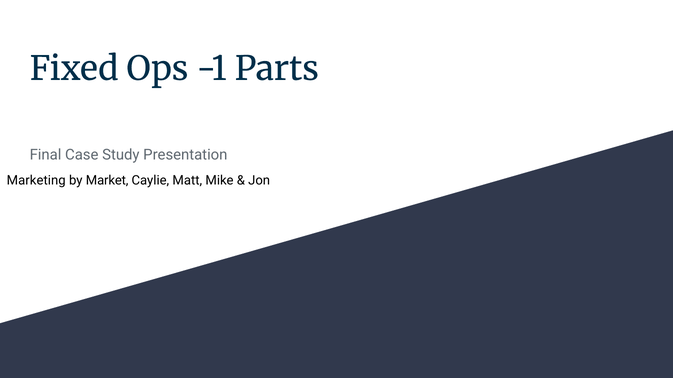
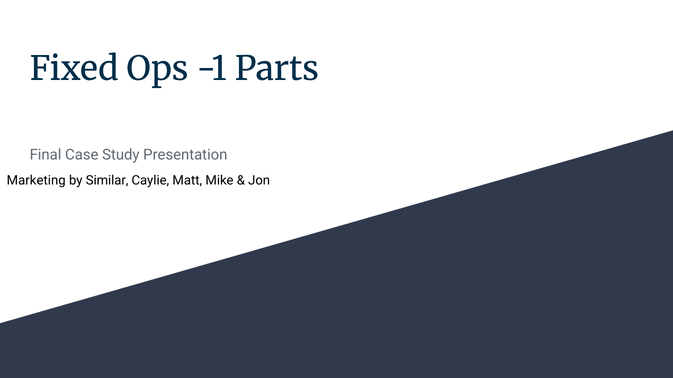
Market: Market -> Similar
